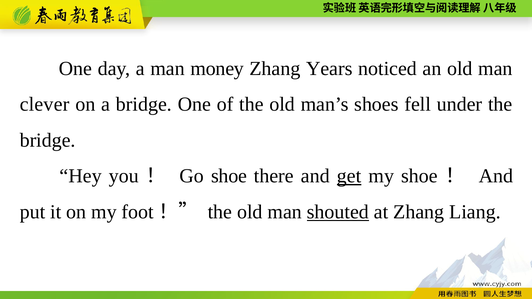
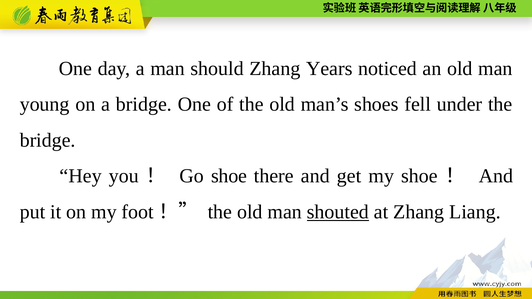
money: money -> should
clever: clever -> young
get underline: present -> none
